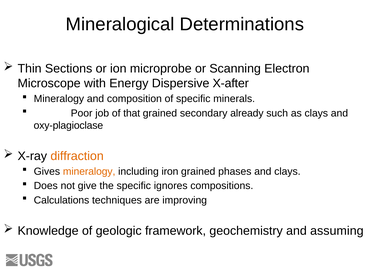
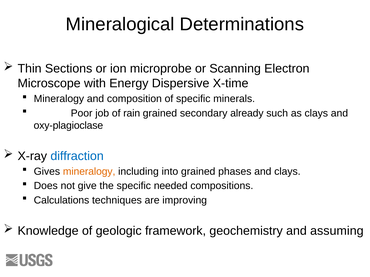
X-after: X-after -> X-time
that: that -> rain
diffraction colour: orange -> blue
iron: iron -> into
ignores: ignores -> needed
